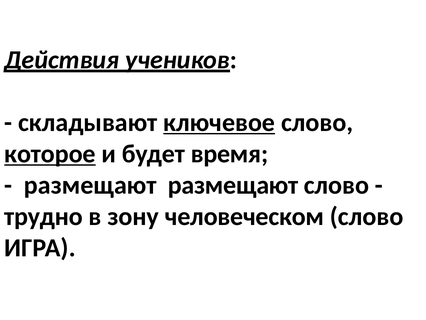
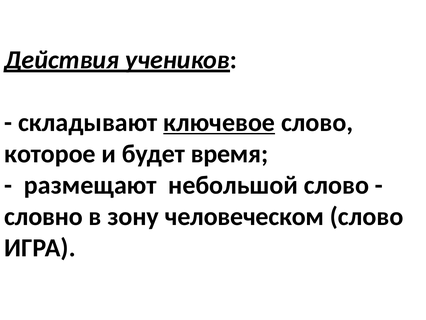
которое underline: present -> none
размещают размещают: размещают -> небольшой
трудно: трудно -> словно
